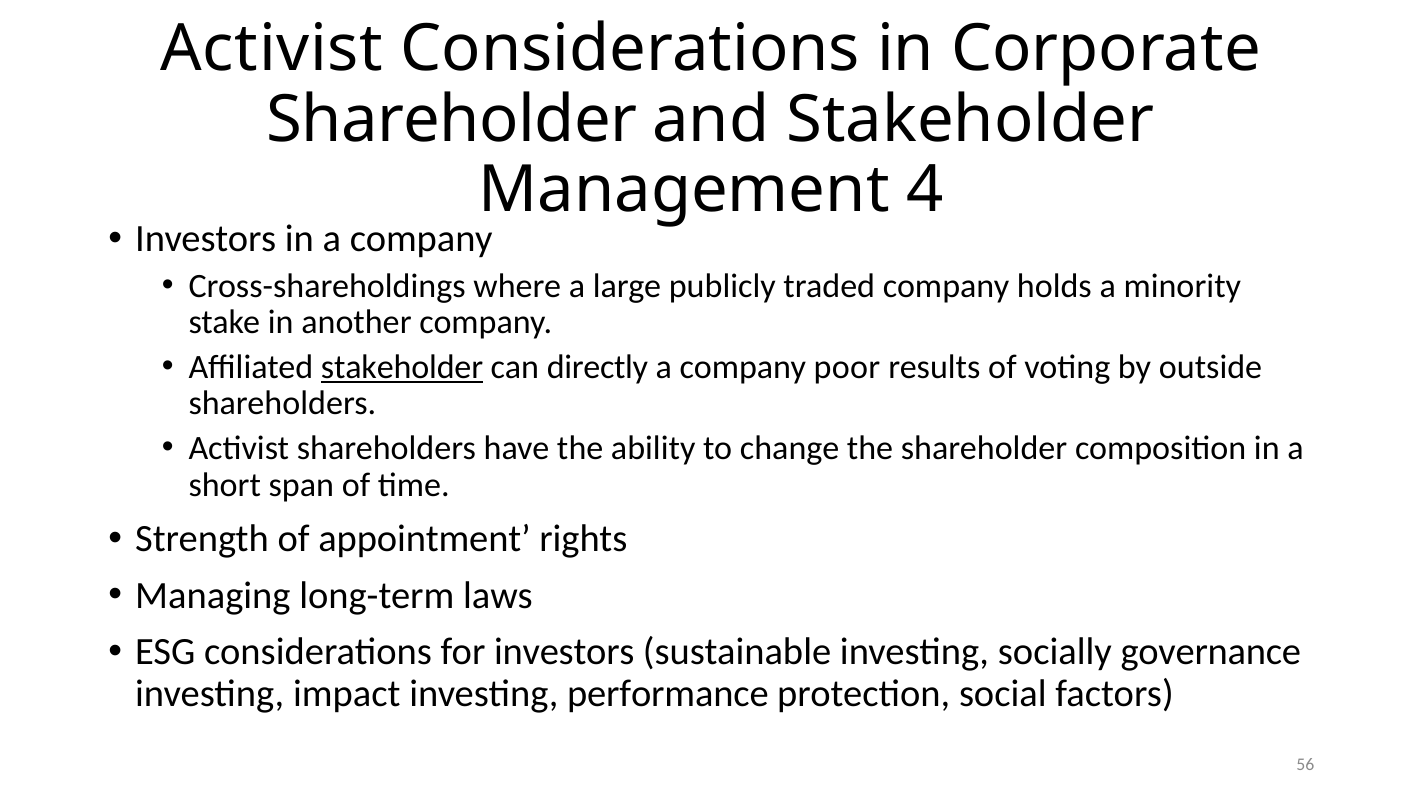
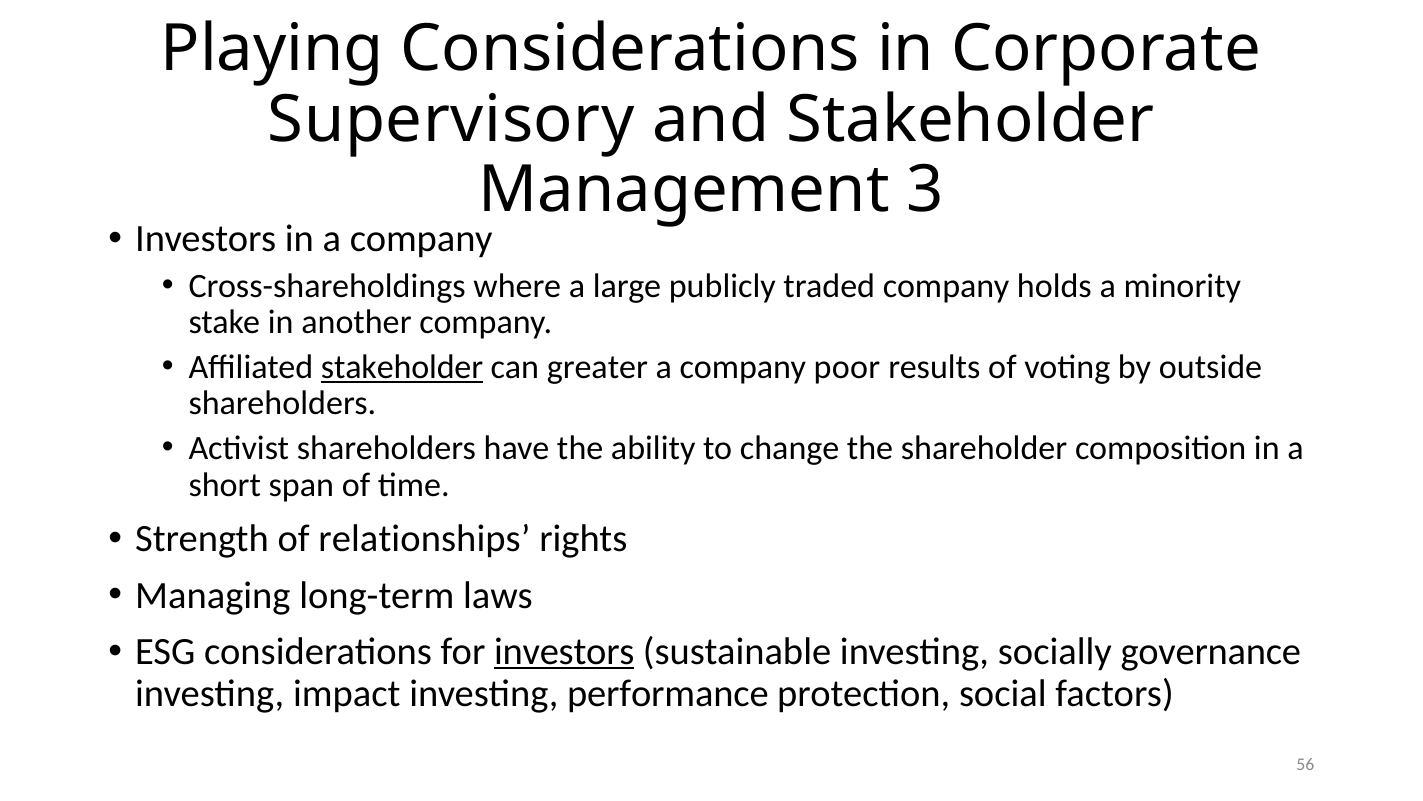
Activist at (272, 49): Activist -> Playing
Shareholder at (452, 120): Shareholder -> Supervisory
4: 4 -> 3
directly: directly -> greater
appointment: appointment -> relationships
investors at (564, 651) underline: none -> present
